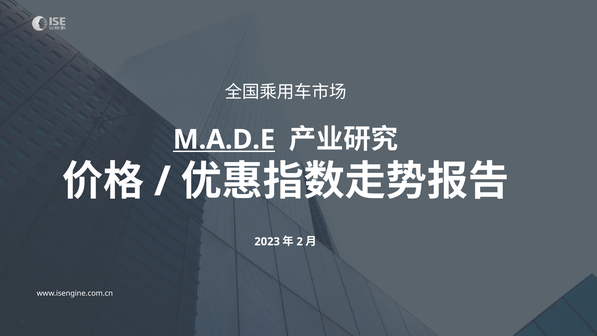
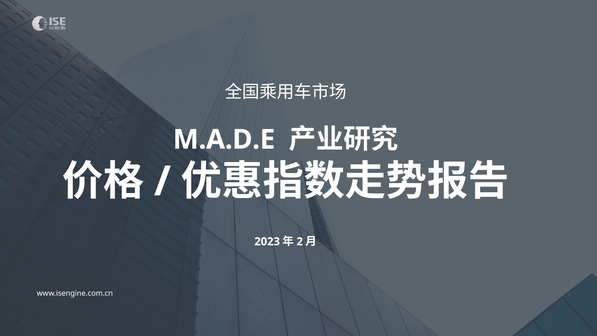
M.A.D.E underline: present -> none
